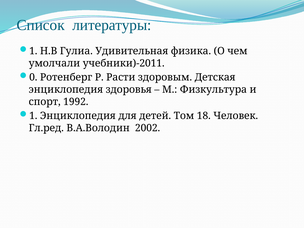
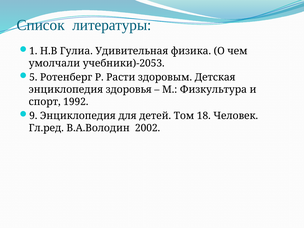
учебники)-2011: учебники)-2011 -> учебники)-2053
0: 0 -> 5
1 at (33, 116): 1 -> 9
